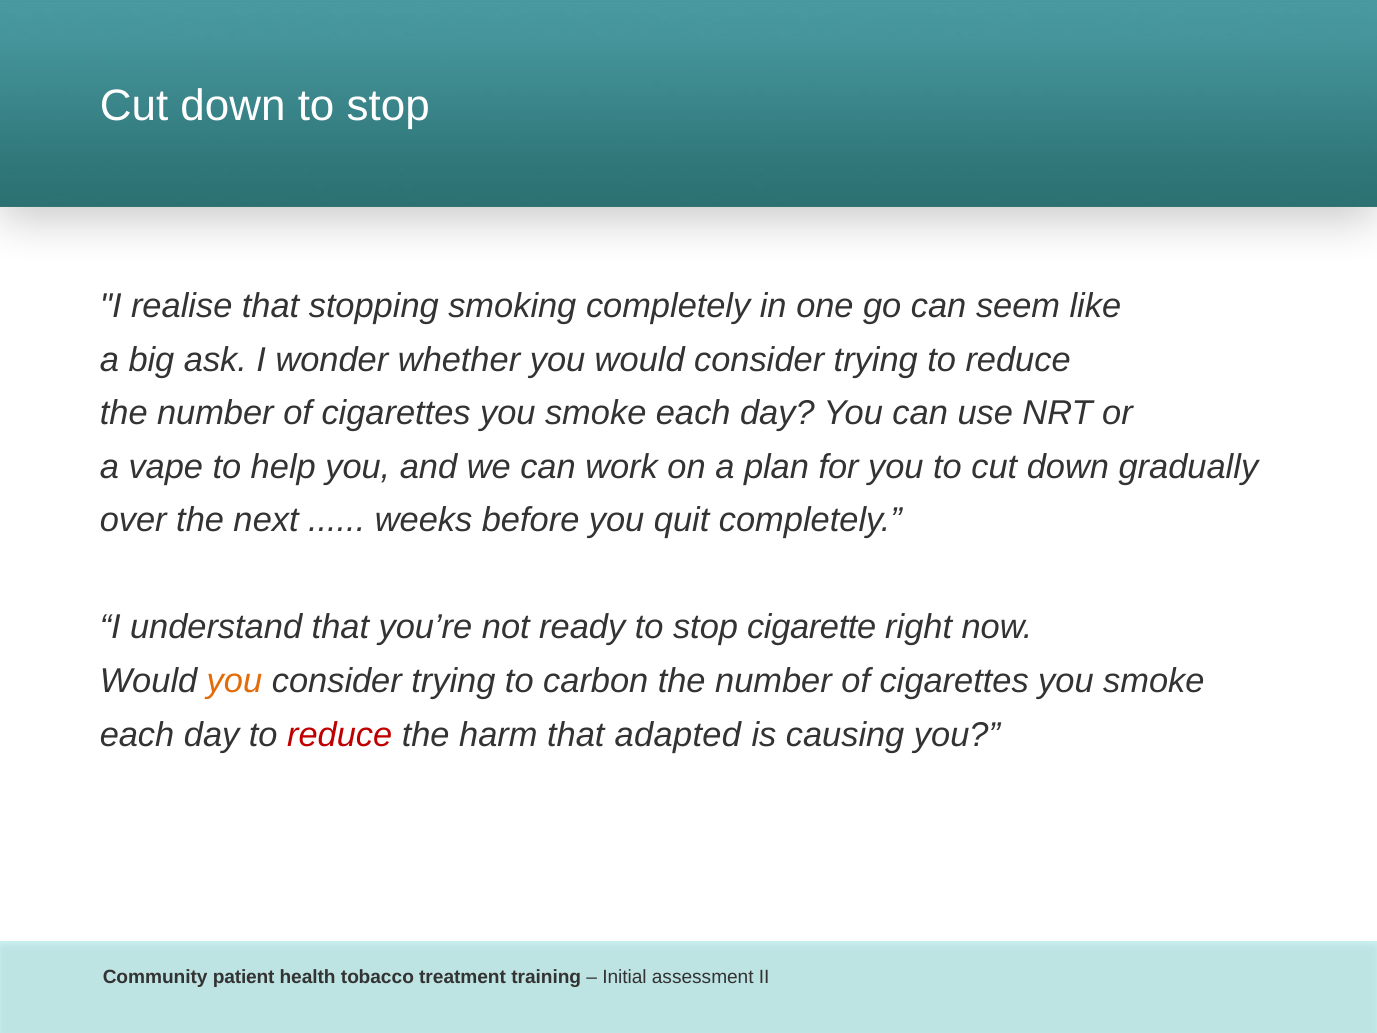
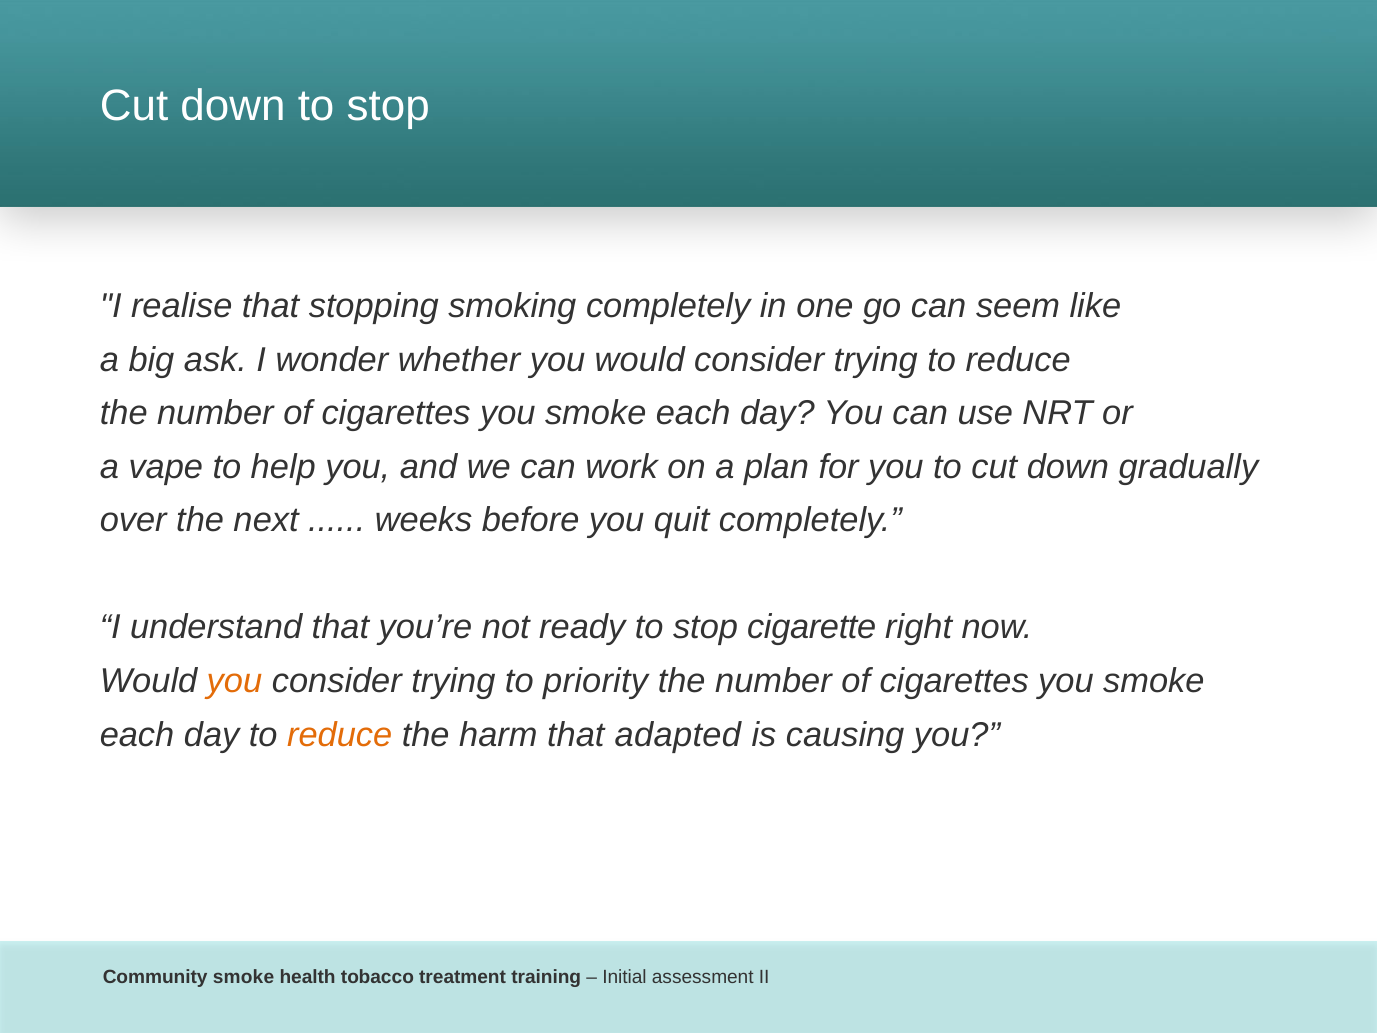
carbon: carbon -> priority
reduce at (340, 735) colour: red -> orange
Community patient: patient -> smoke
